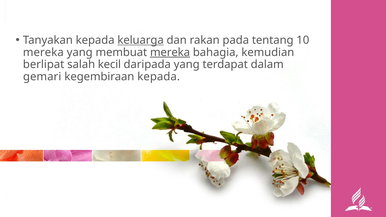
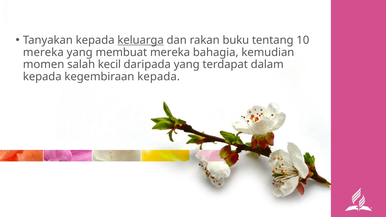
pada: pada -> buku
mereka at (170, 52) underline: present -> none
berlipat: berlipat -> momen
gemari at (42, 77): gemari -> kepada
